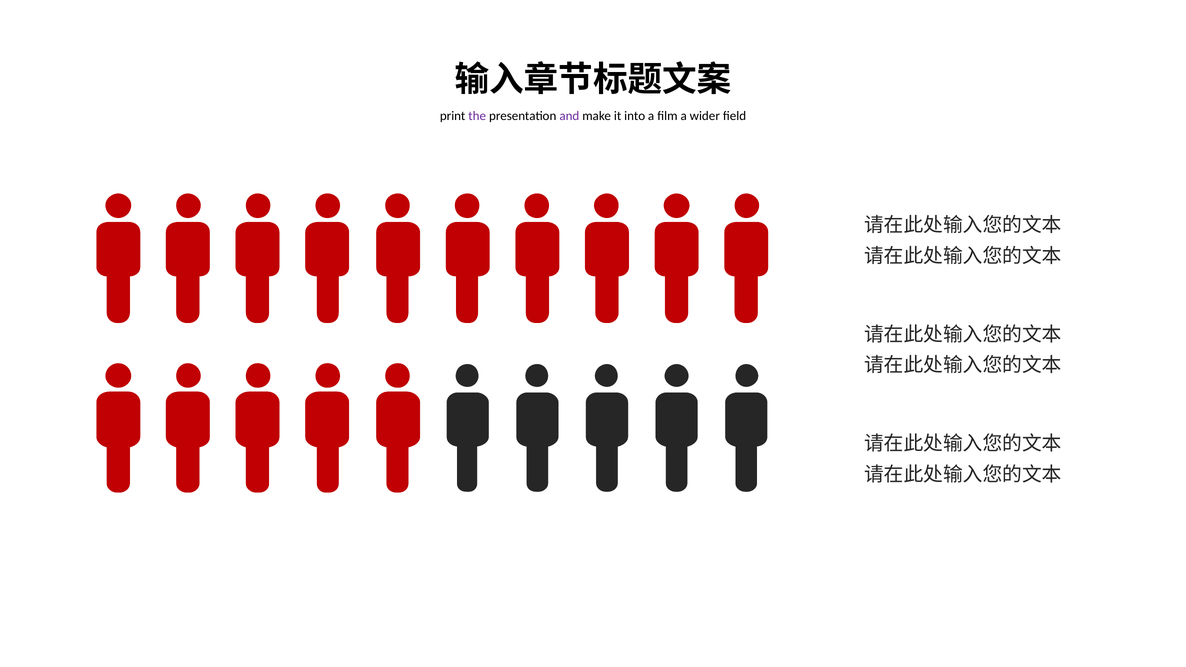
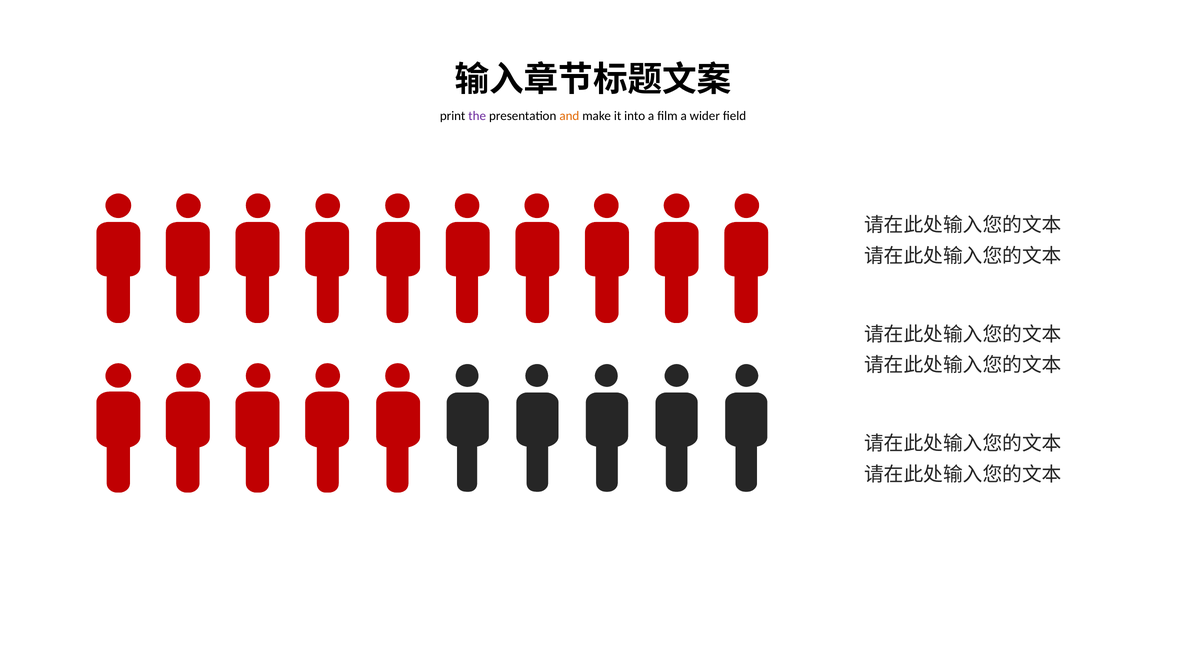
and colour: purple -> orange
